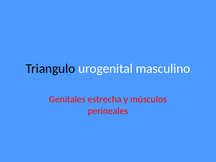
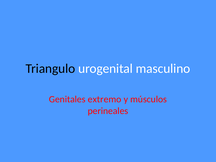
estrecha: estrecha -> extremo
